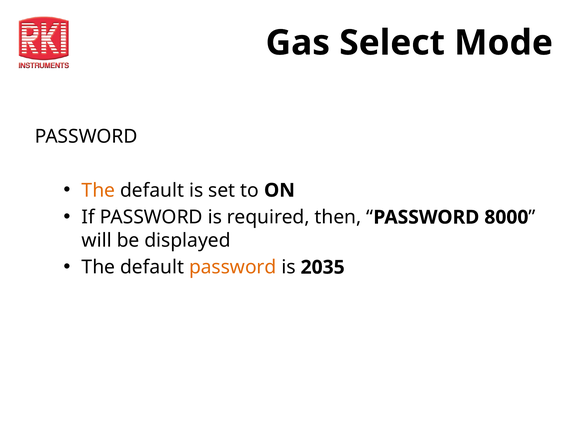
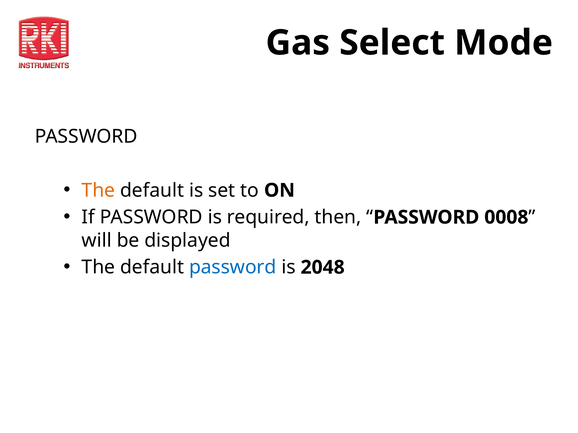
8000: 8000 -> 0008
password at (233, 268) colour: orange -> blue
2035: 2035 -> 2048
